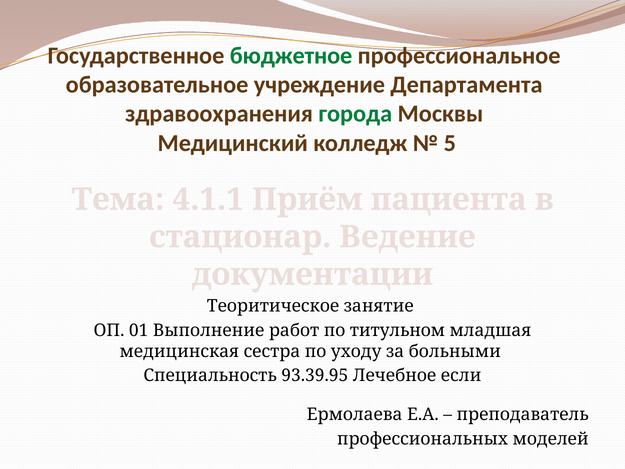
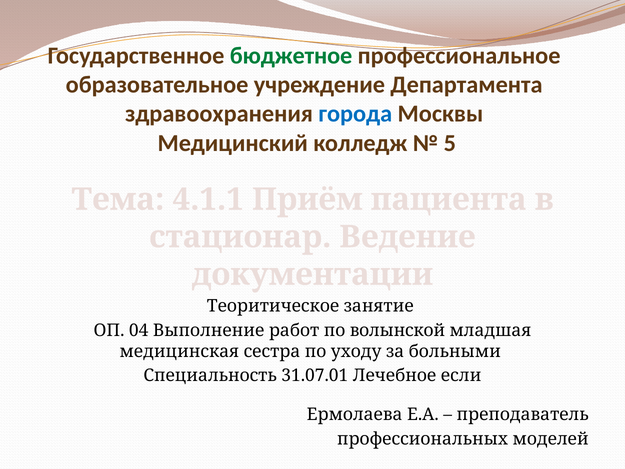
города colour: green -> blue
01: 01 -> 04
титульном: титульном -> волынской
93.39.95: 93.39.95 -> 31.07.01
